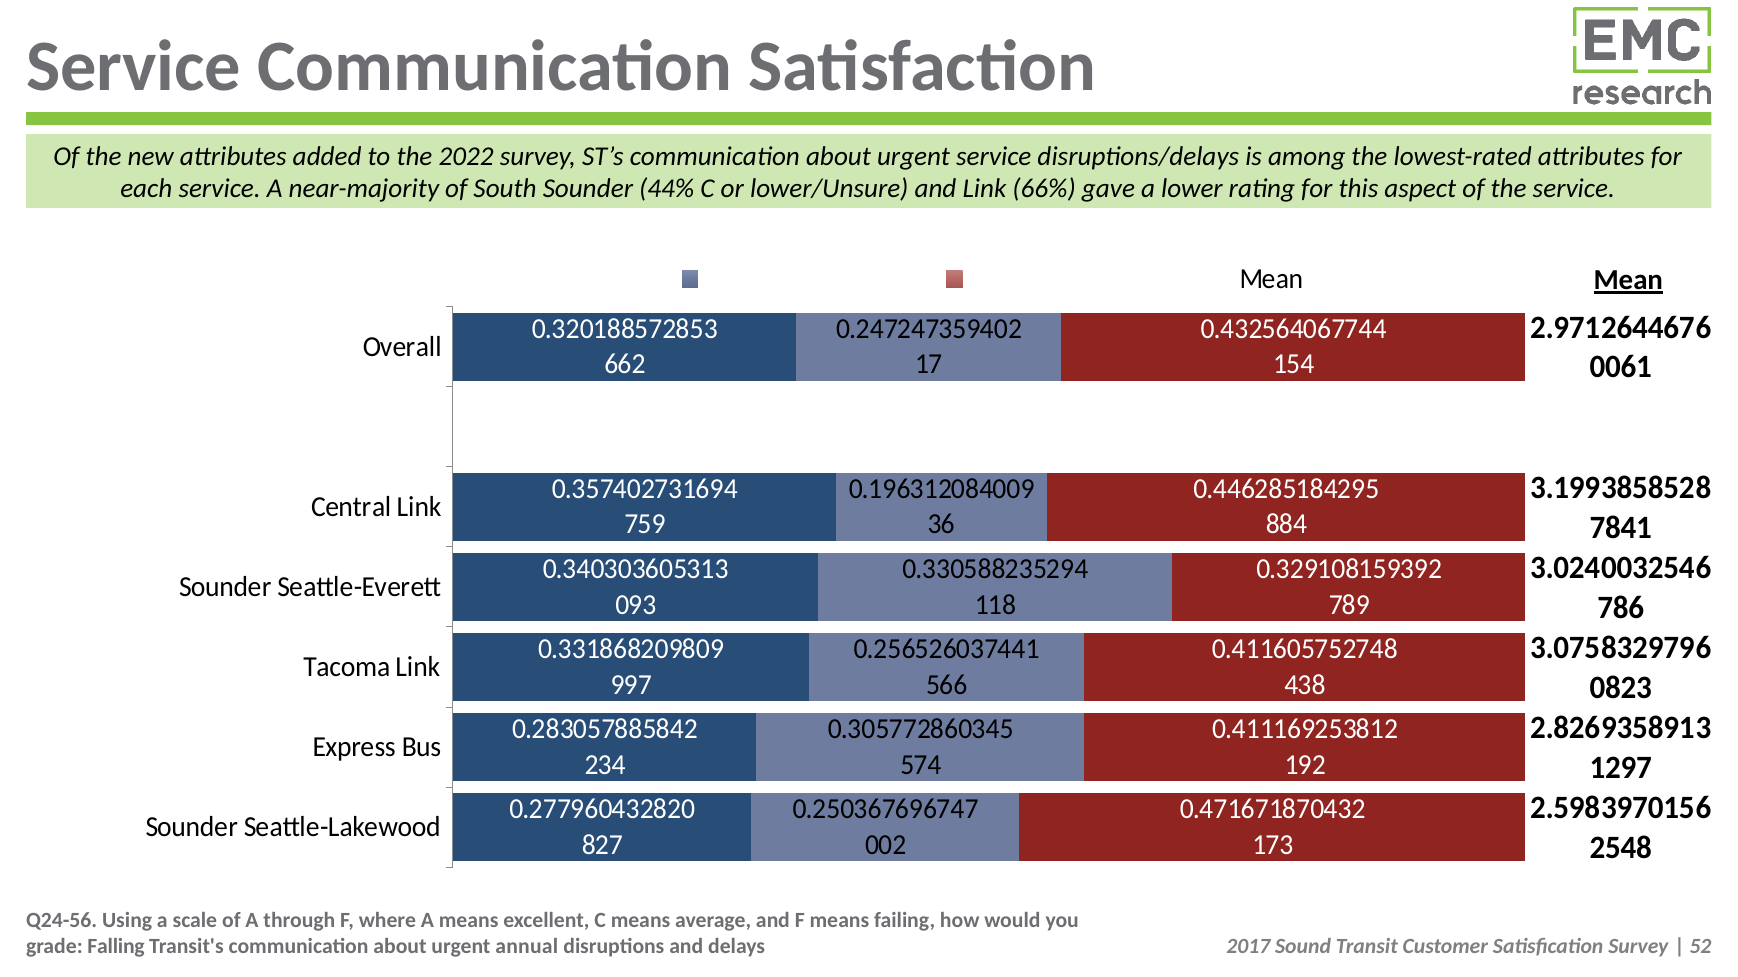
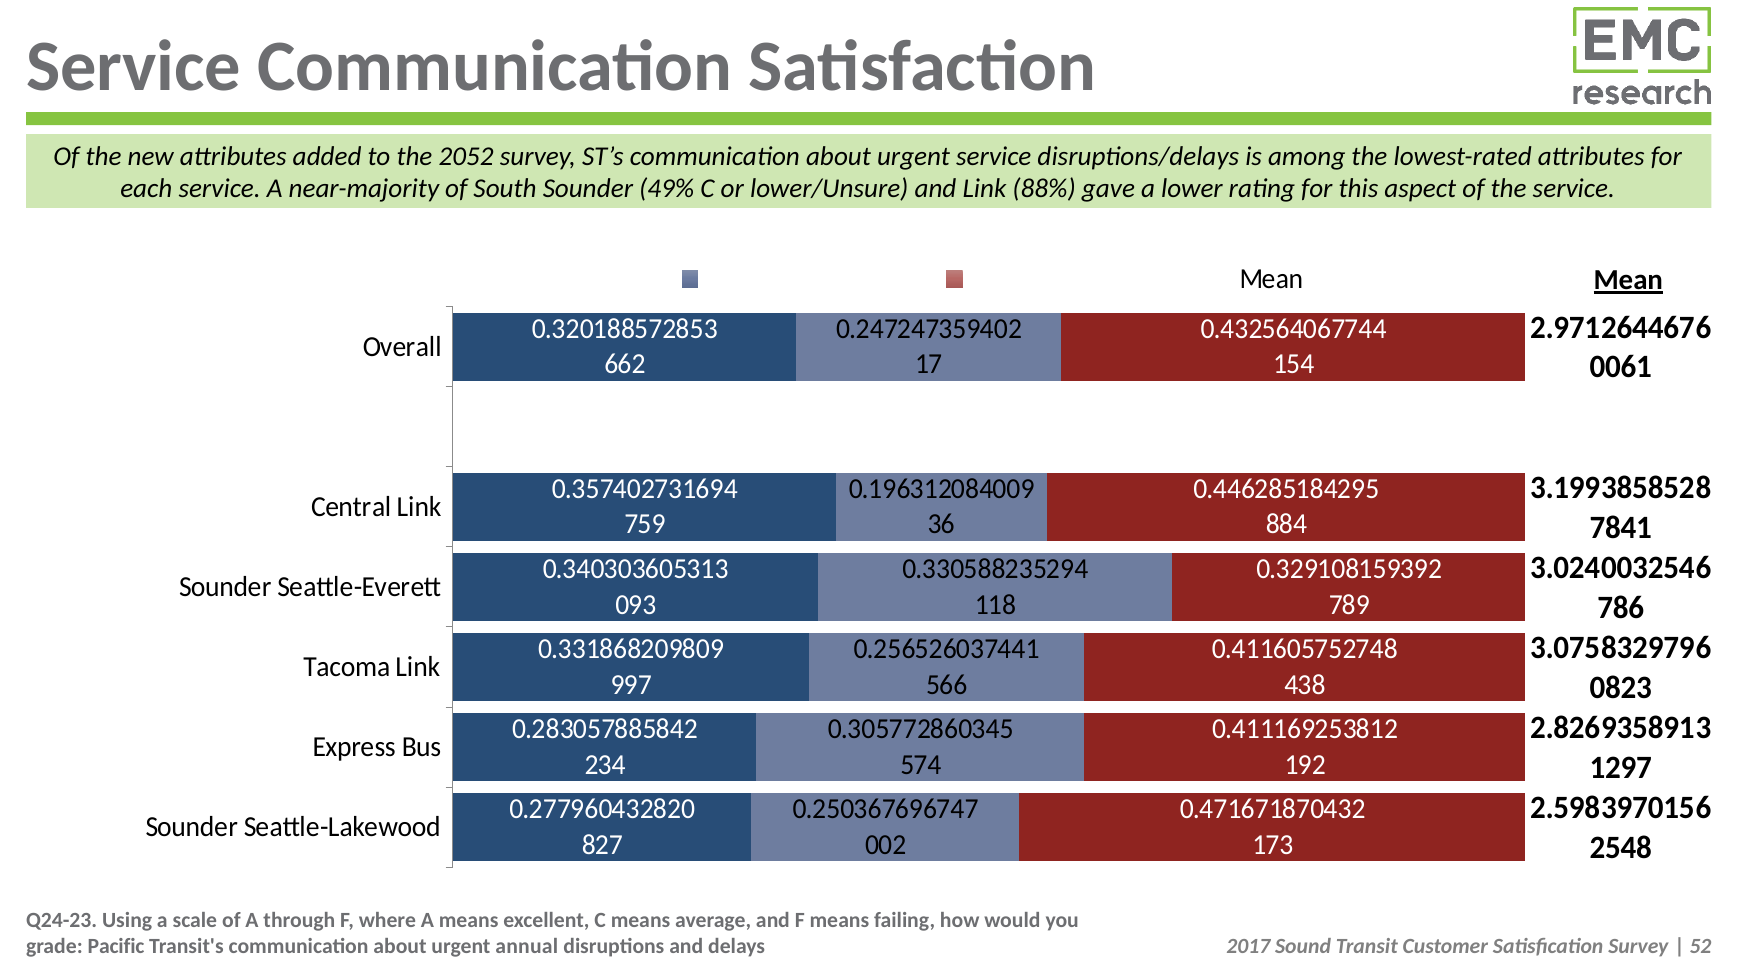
2022: 2022 -> 2052
44%: 44% -> 49%
66%: 66% -> 88%
Q24-56: Q24-56 -> Q24-23
Falling: Falling -> Pacific
